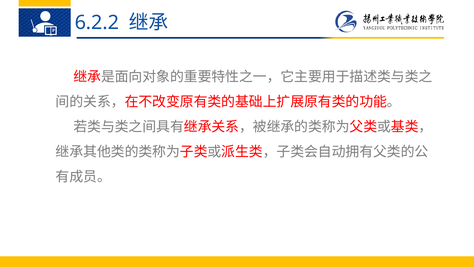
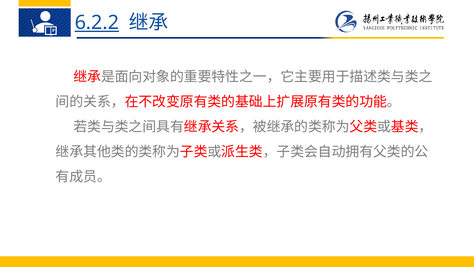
6.2.2 underline: none -> present
